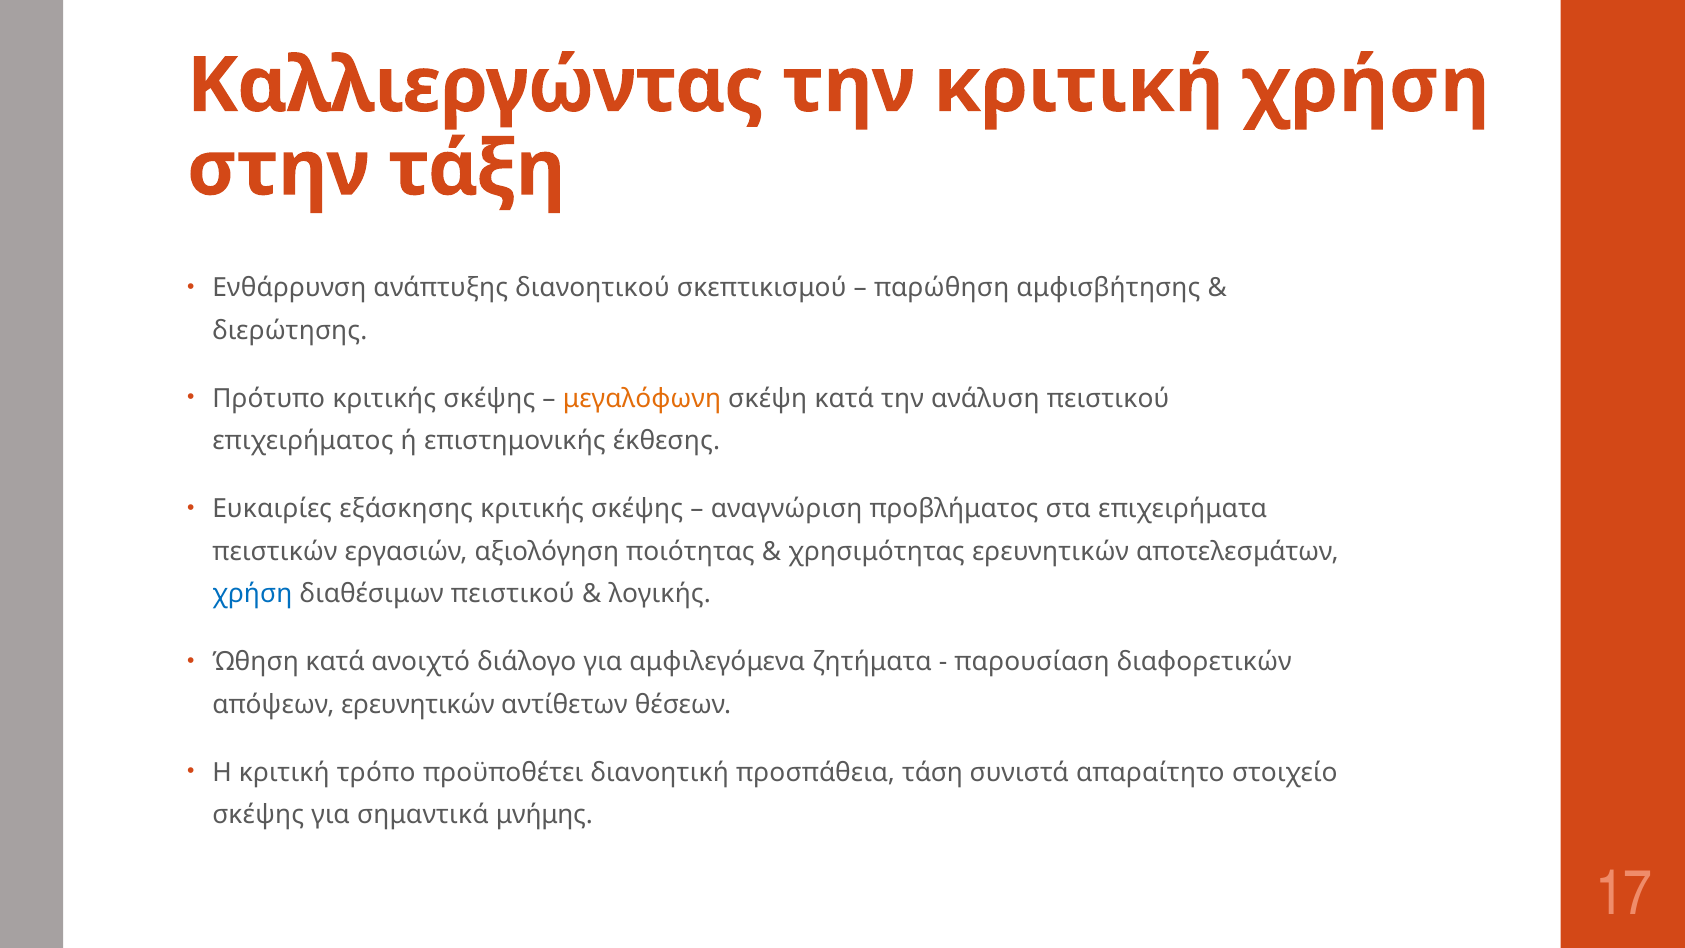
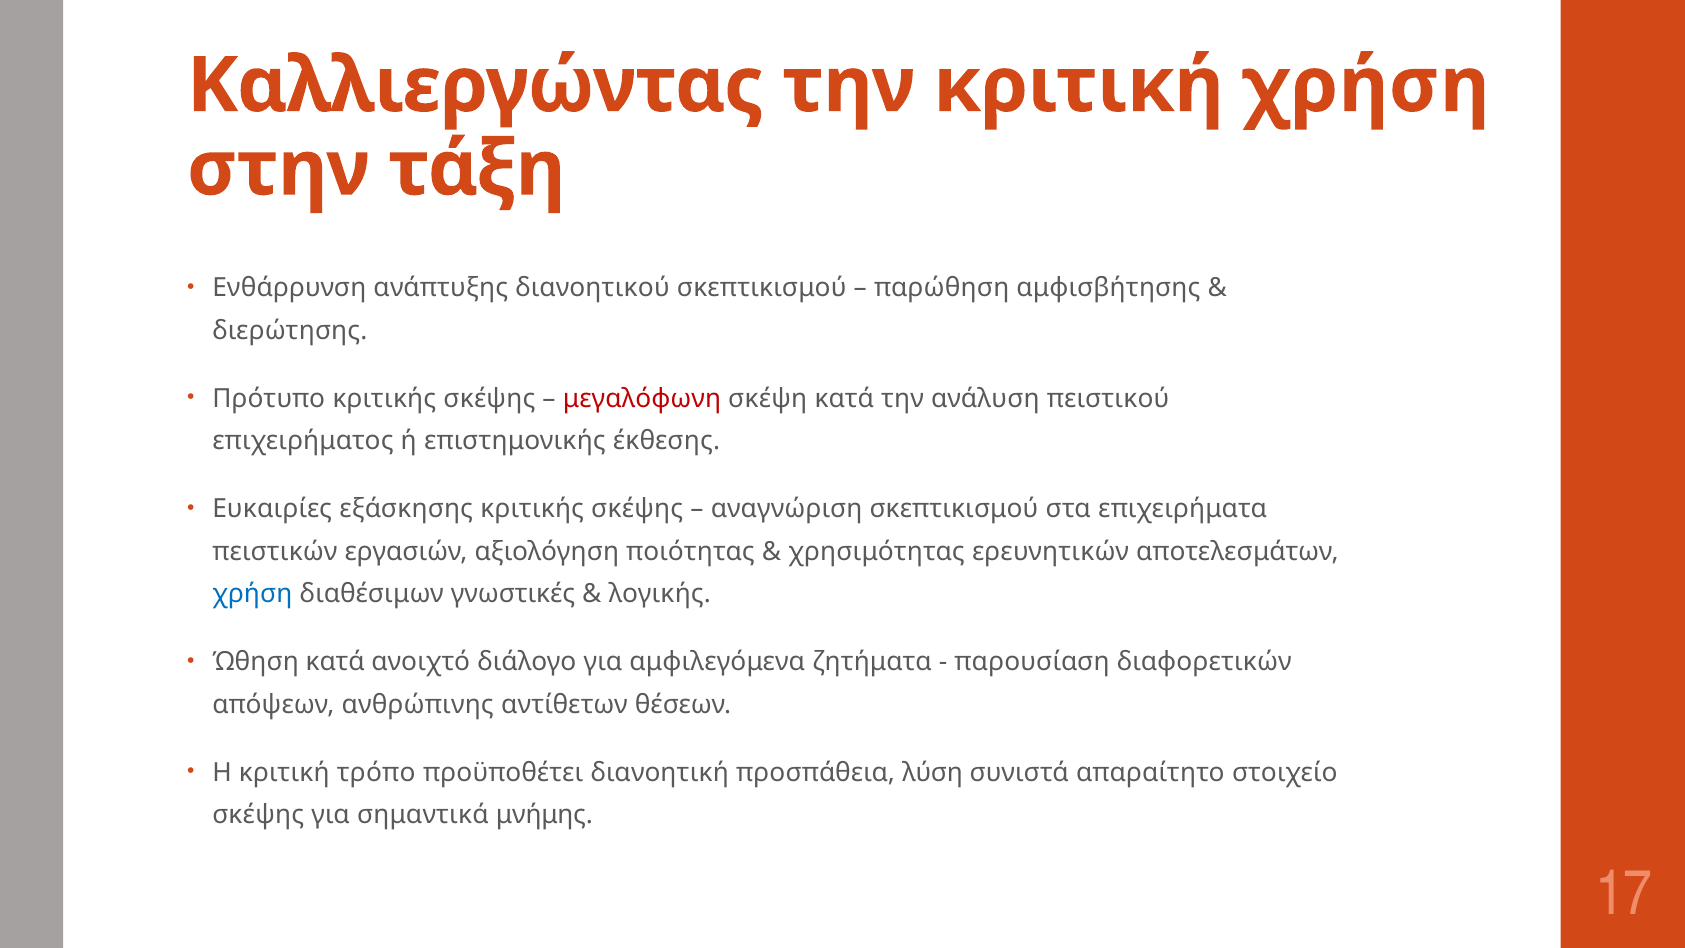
μεγαλόφωνη colour: orange -> red
αναγνώριση προβλήματος: προβλήματος -> σκεπτικισμού
διαθέσιμων πειστικού: πειστικού -> γνωστικές
απόψεων ερευνητικών: ερευνητικών -> ανθρώπινης
τάση: τάση -> λύση
